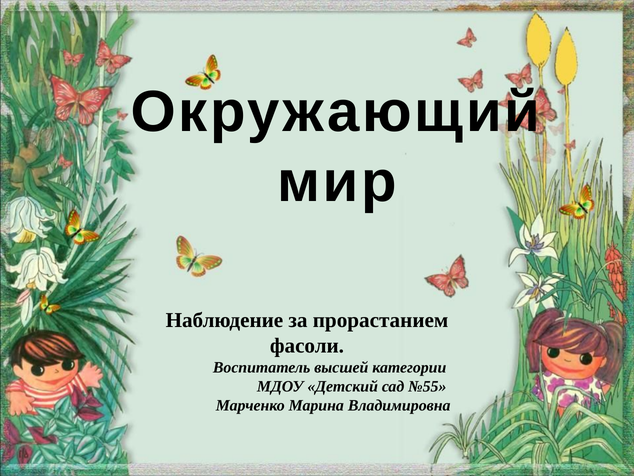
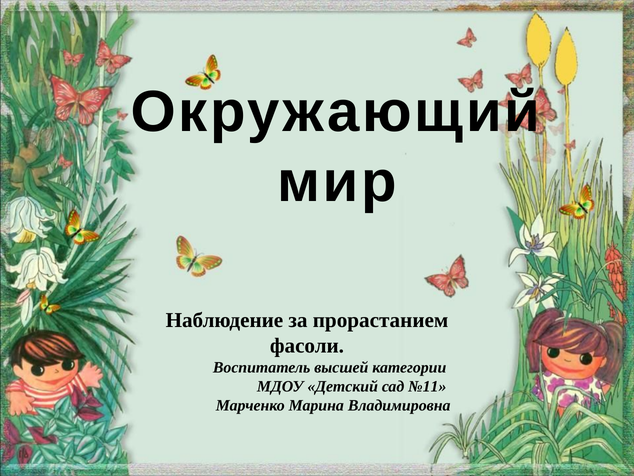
№55: №55 -> №11
